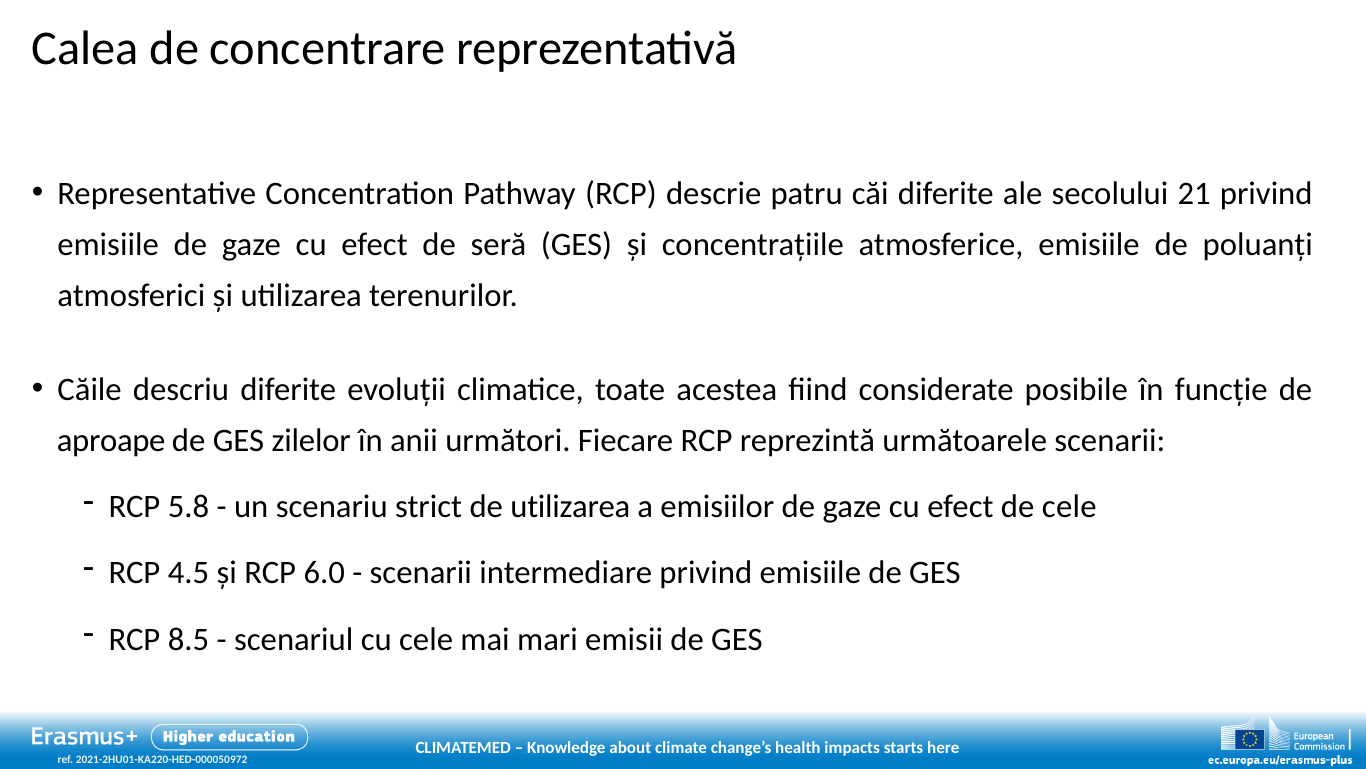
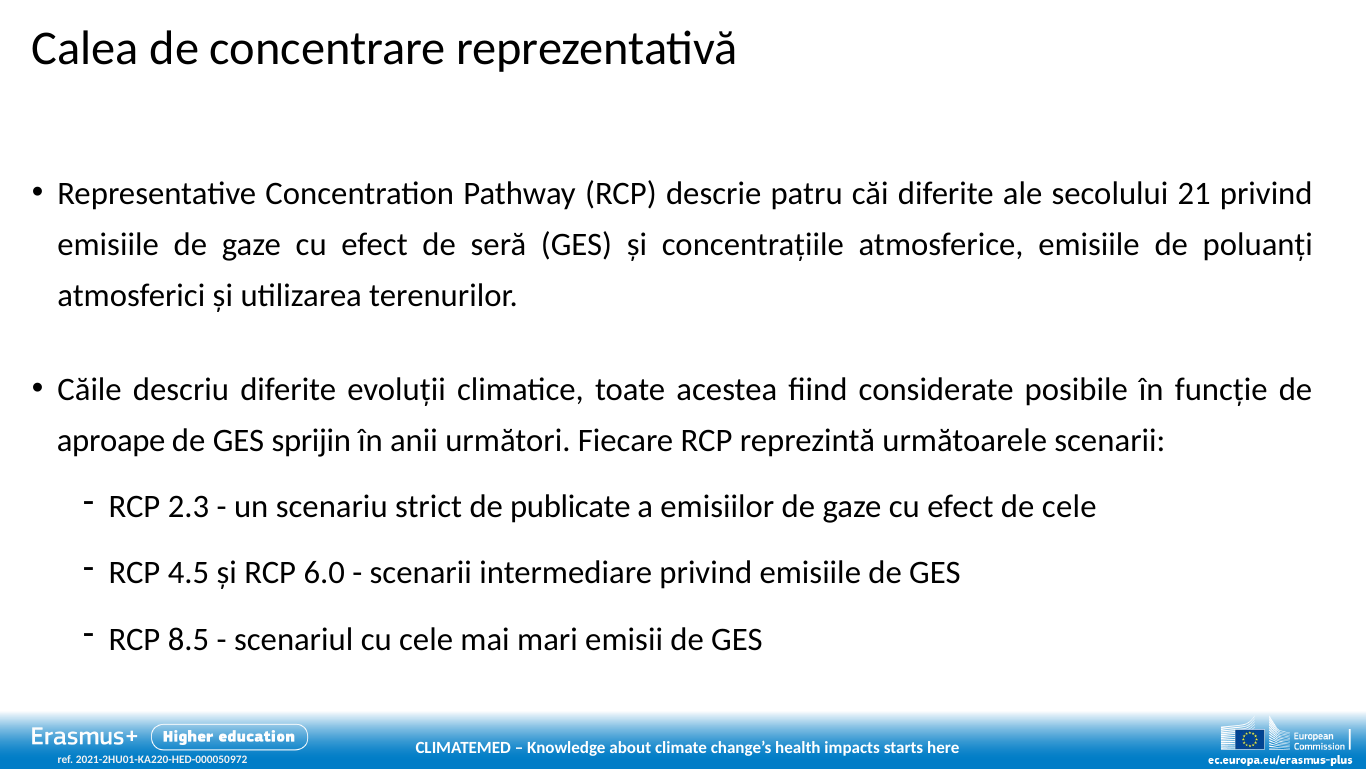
zilelor: zilelor -> sprijin
5.8: 5.8 -> 2.3
de utilizarea: utilizarea -> publicate
